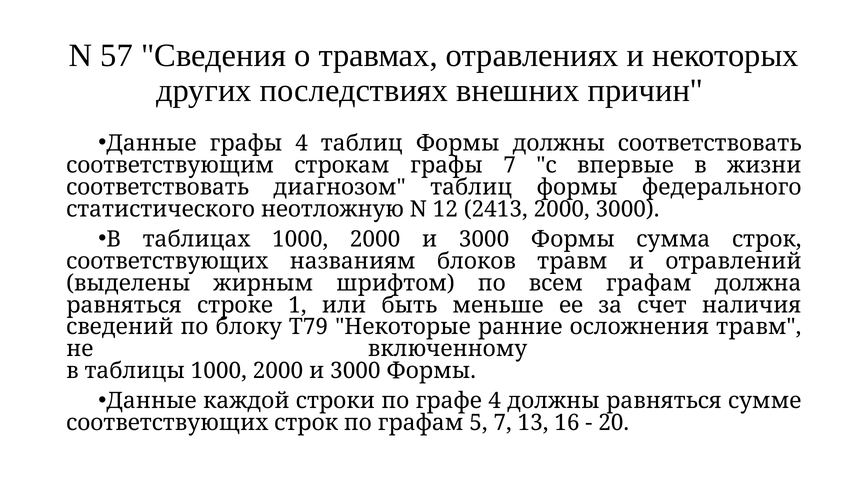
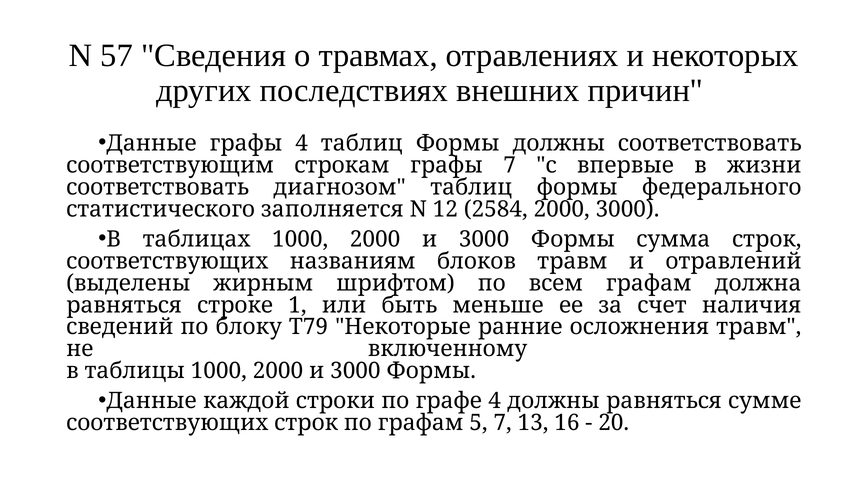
неотложную: неотложную -> заполняется
2413: 2413 -> 2584
